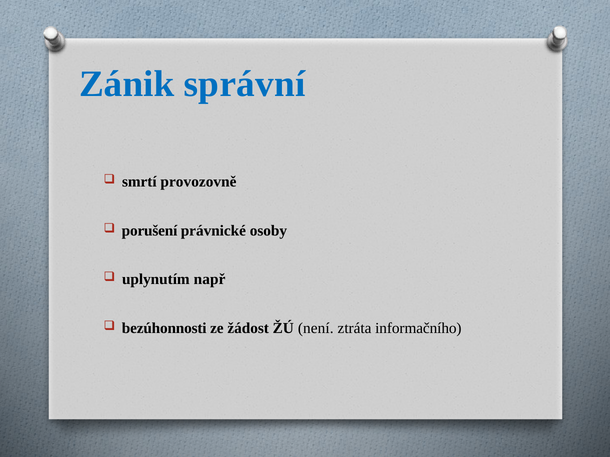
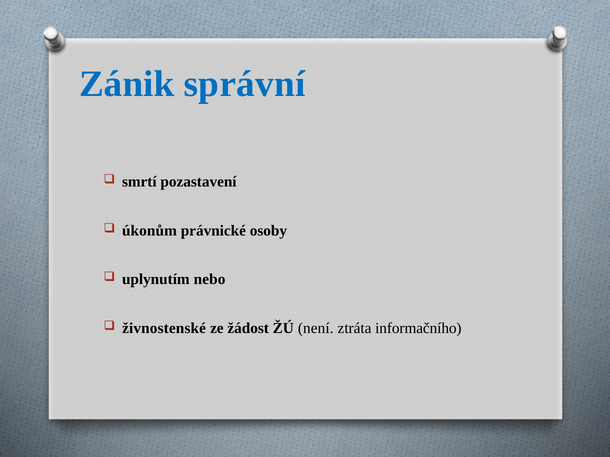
provozovně: provozovně -> pozastavení
porušení: porušení -> úkonům
např: např -> nebo
bezúhonnosti: bezúhonnosti -> živnostenské
